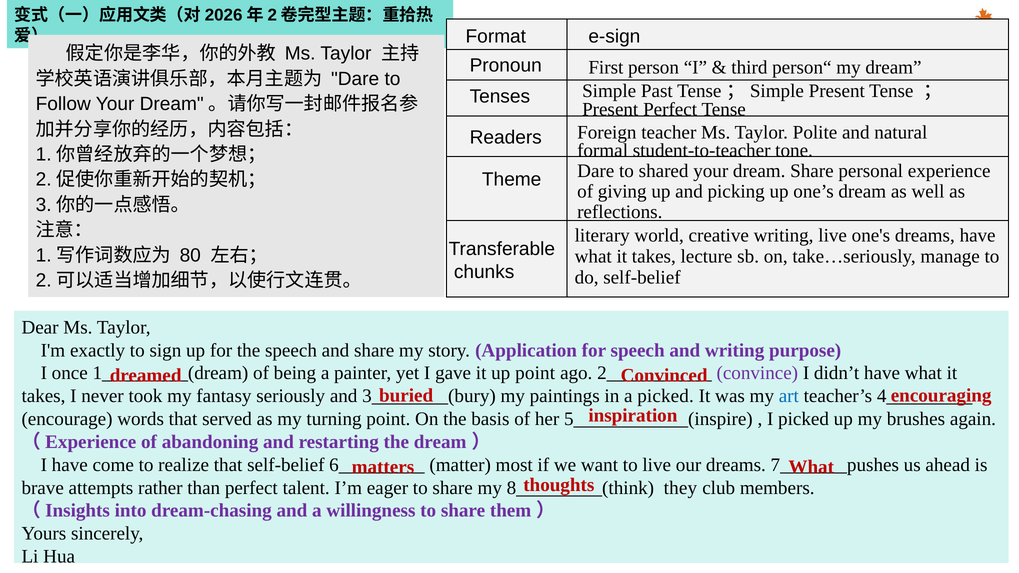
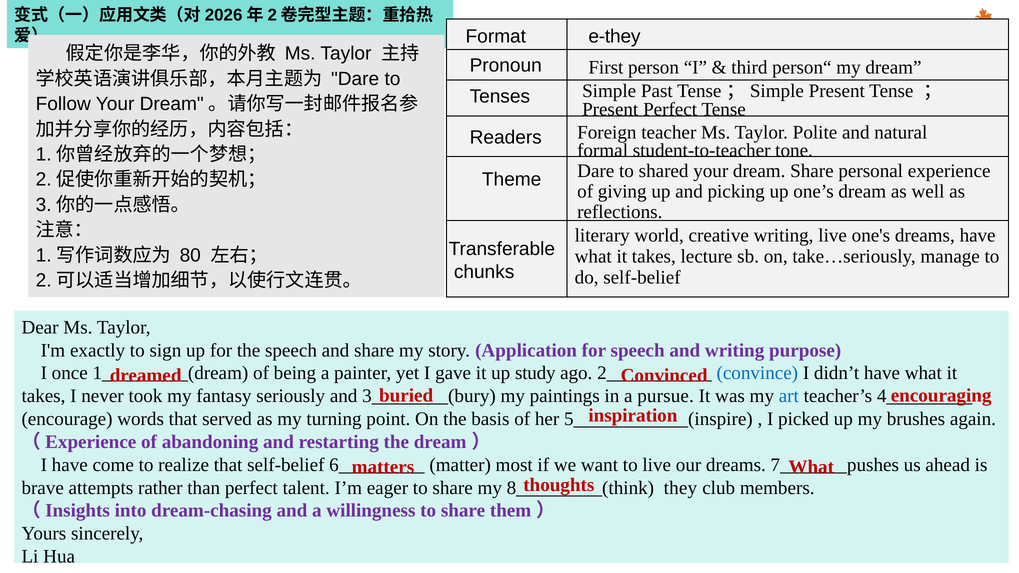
e-sign: e-sign -> e-they
up point: point -> study
convince colour: purple -> blue
a picked: picked -> pursue
